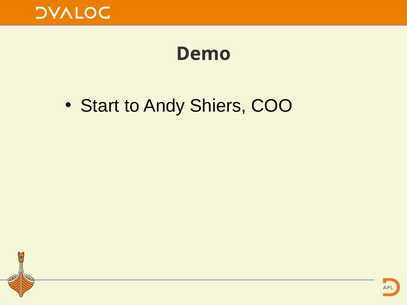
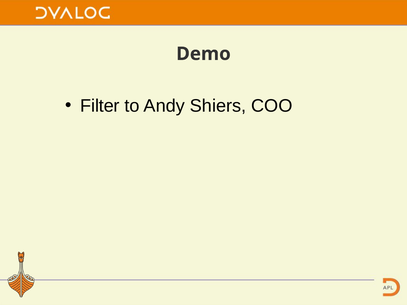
Start: Start -> Filter
